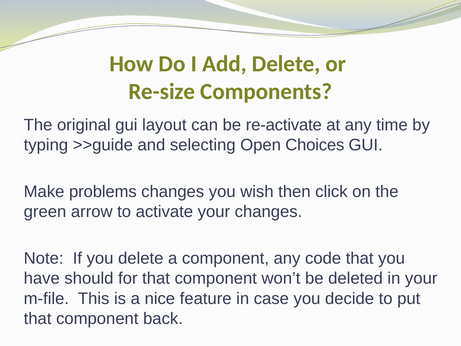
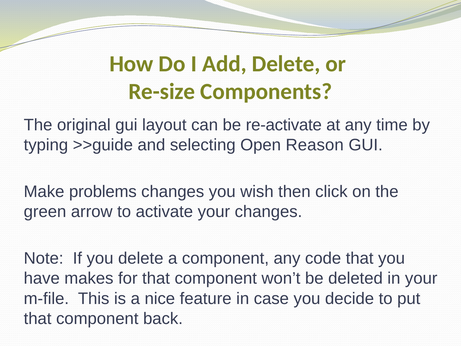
Choices: Choices -> Reason
should: should -> makes
